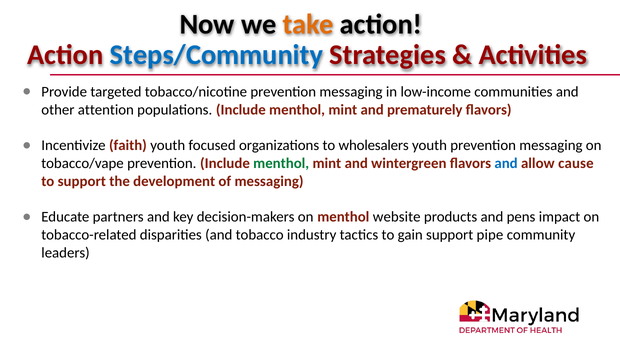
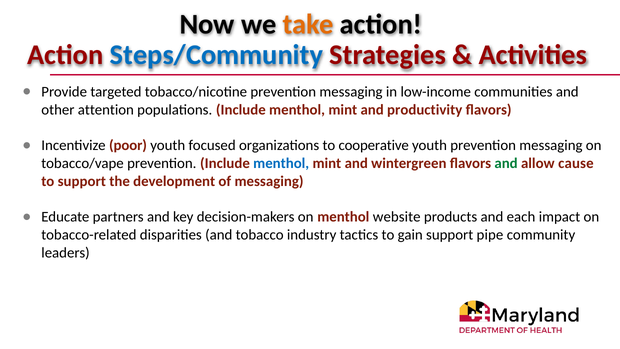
prematurely: prematurely -> productivity
faith: faith -> poor
wholesalers: wholesalers -> cooperative
menthol at (281, 163) colour: green -> blue
and at (506, 163) colour: blue -> green
pens: pens -> each
